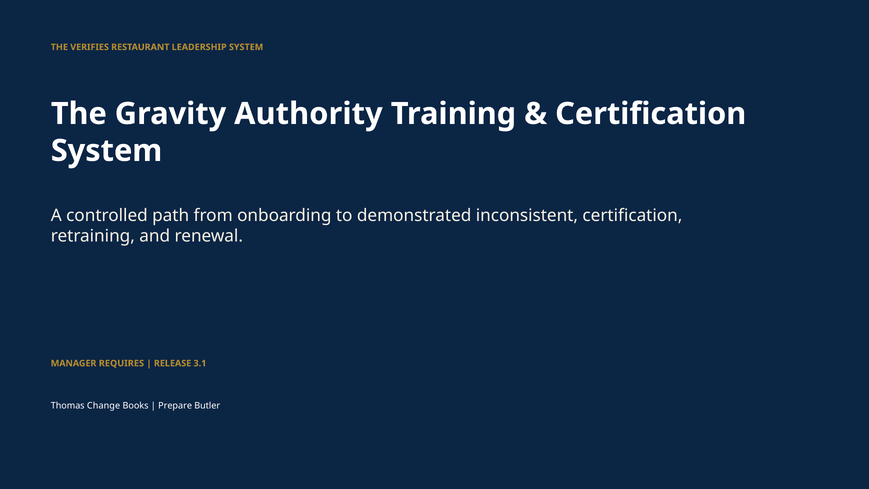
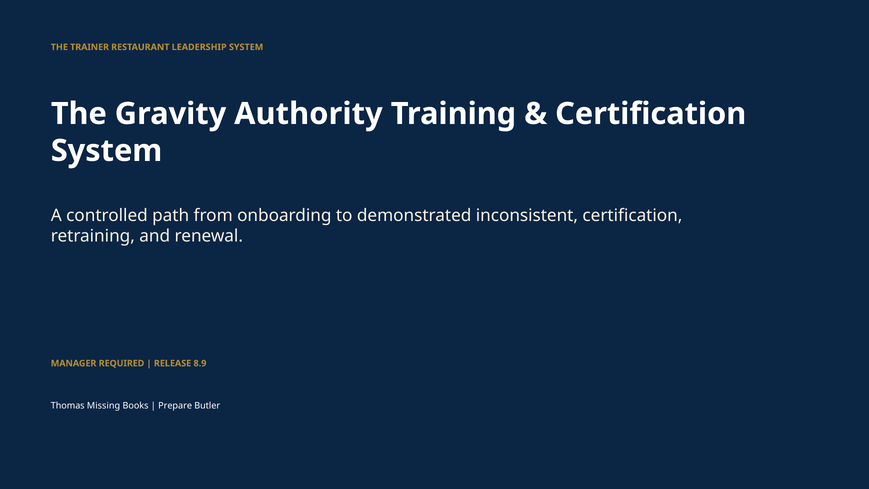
VERIFIES: VERIFIES -> TRAINER
REQUIRES: REQUIRES -> REQUIRED
3.1: 3.1 -> 8.9
Change: Change -> Missing
